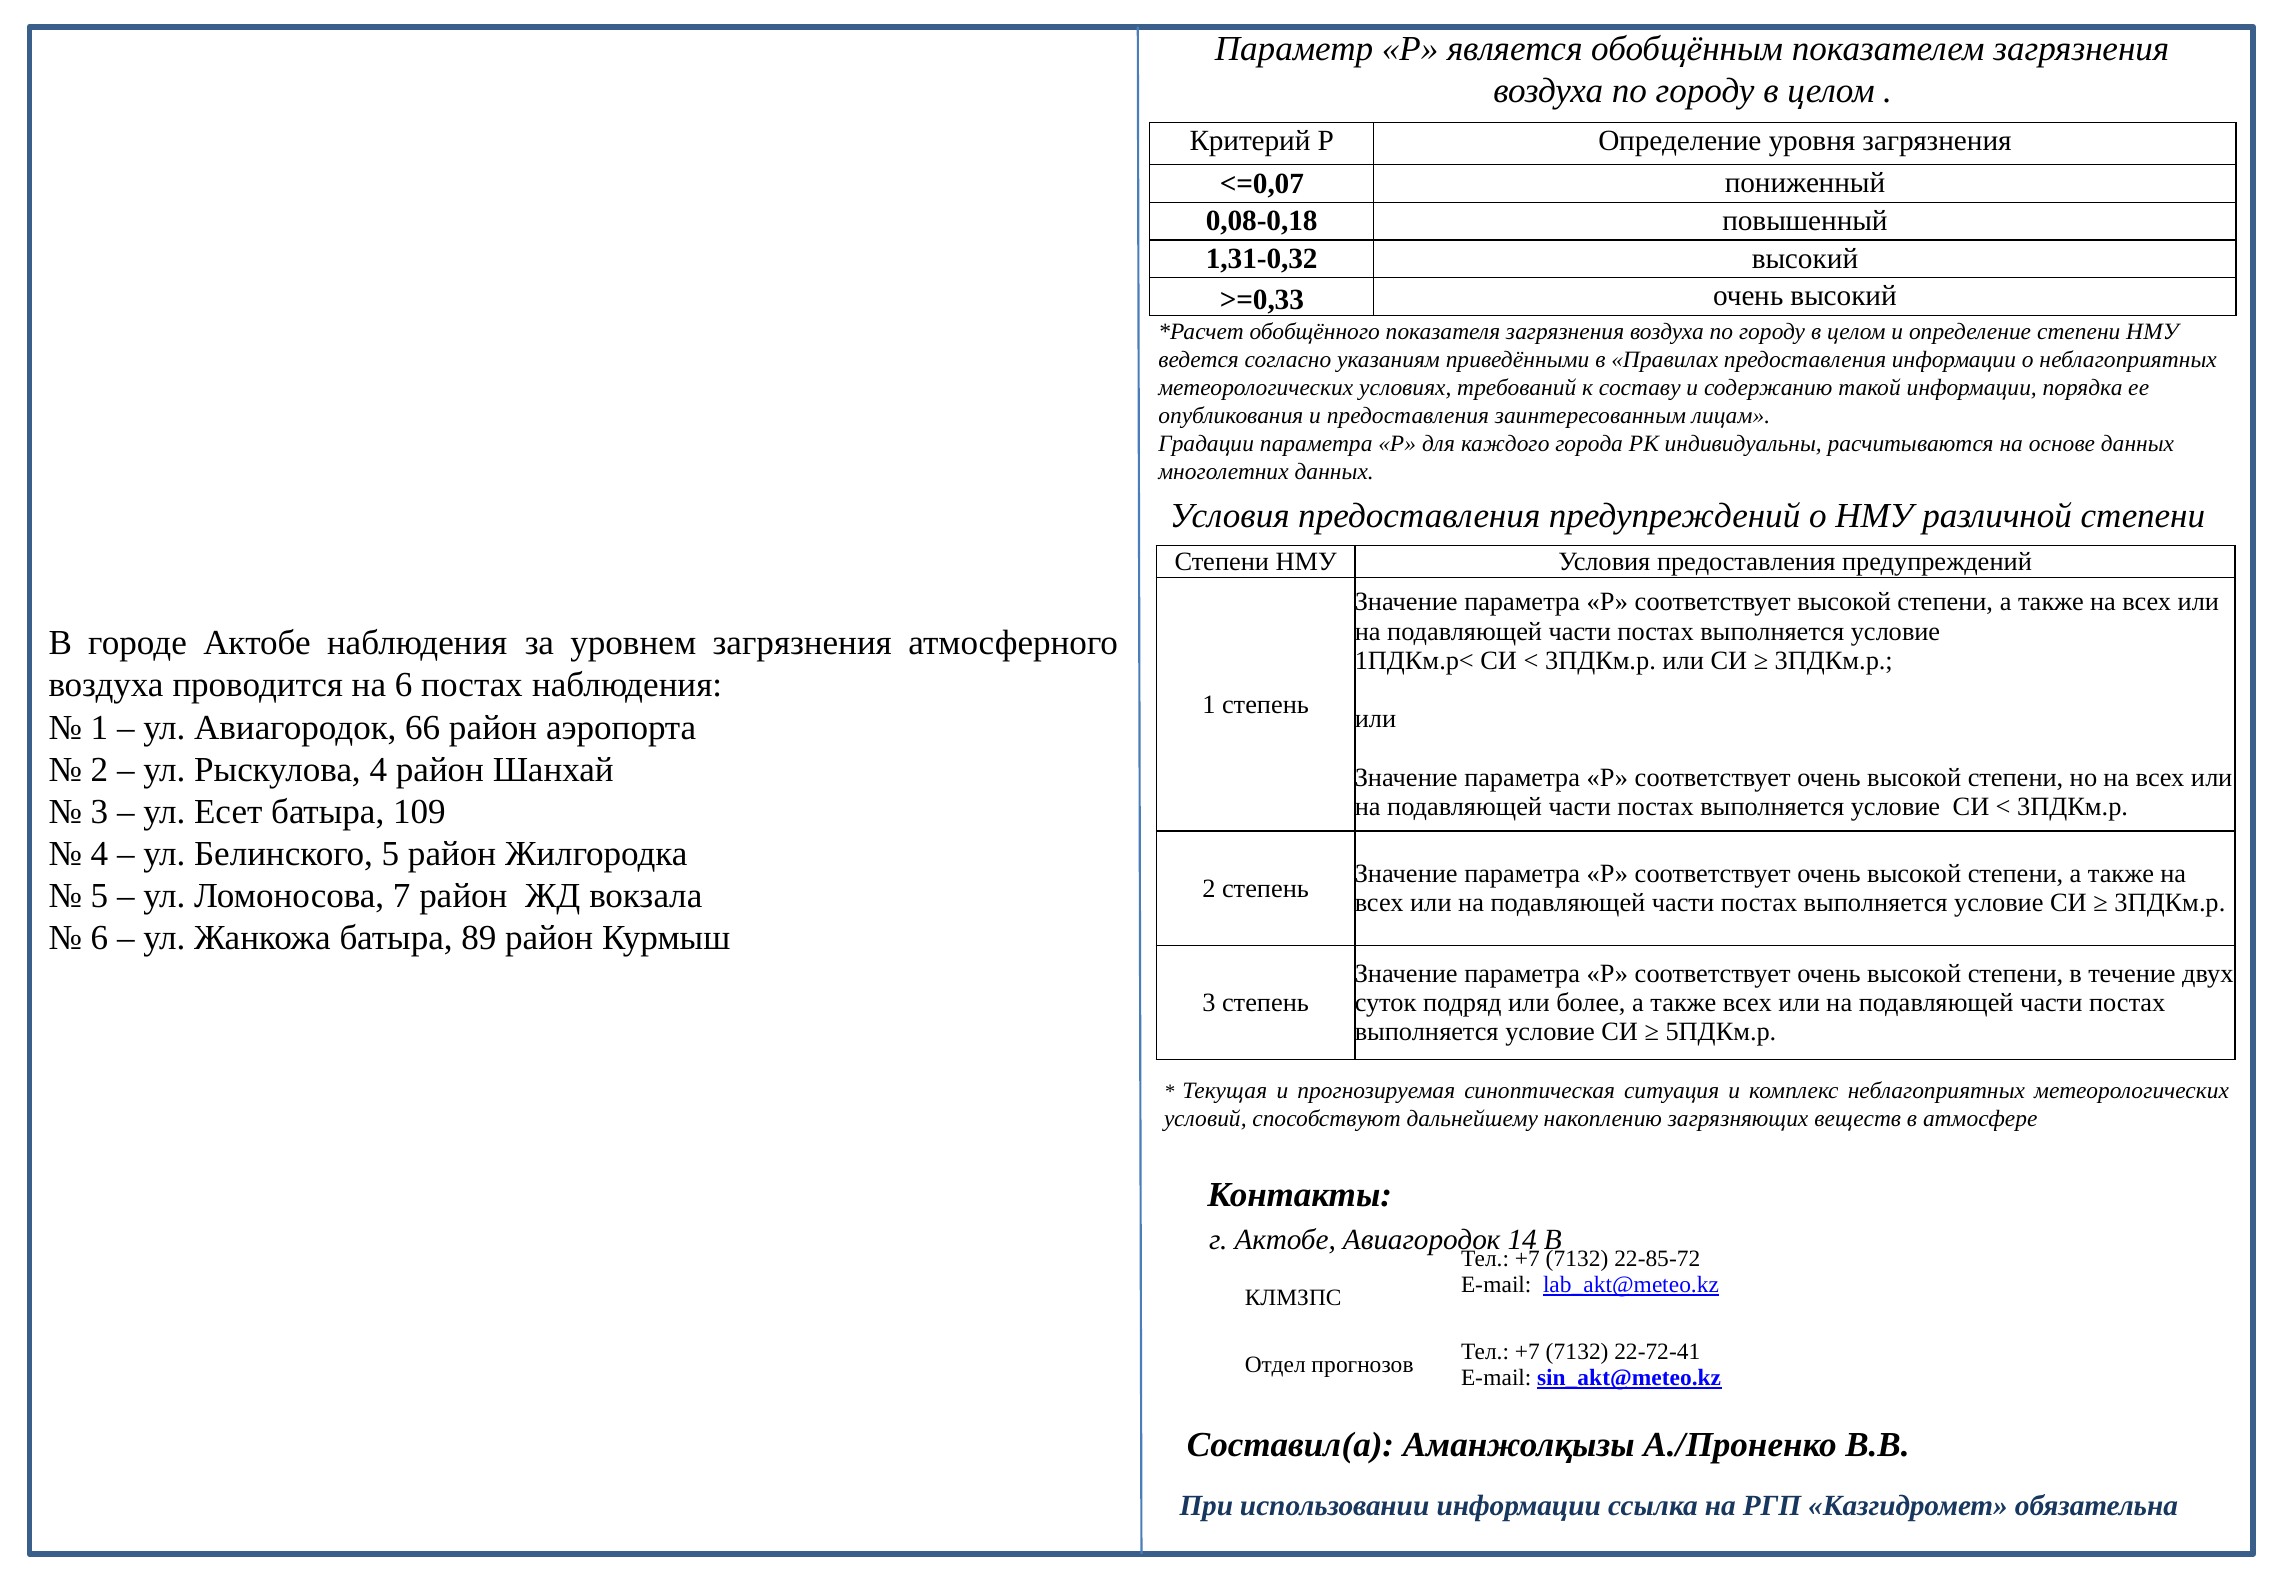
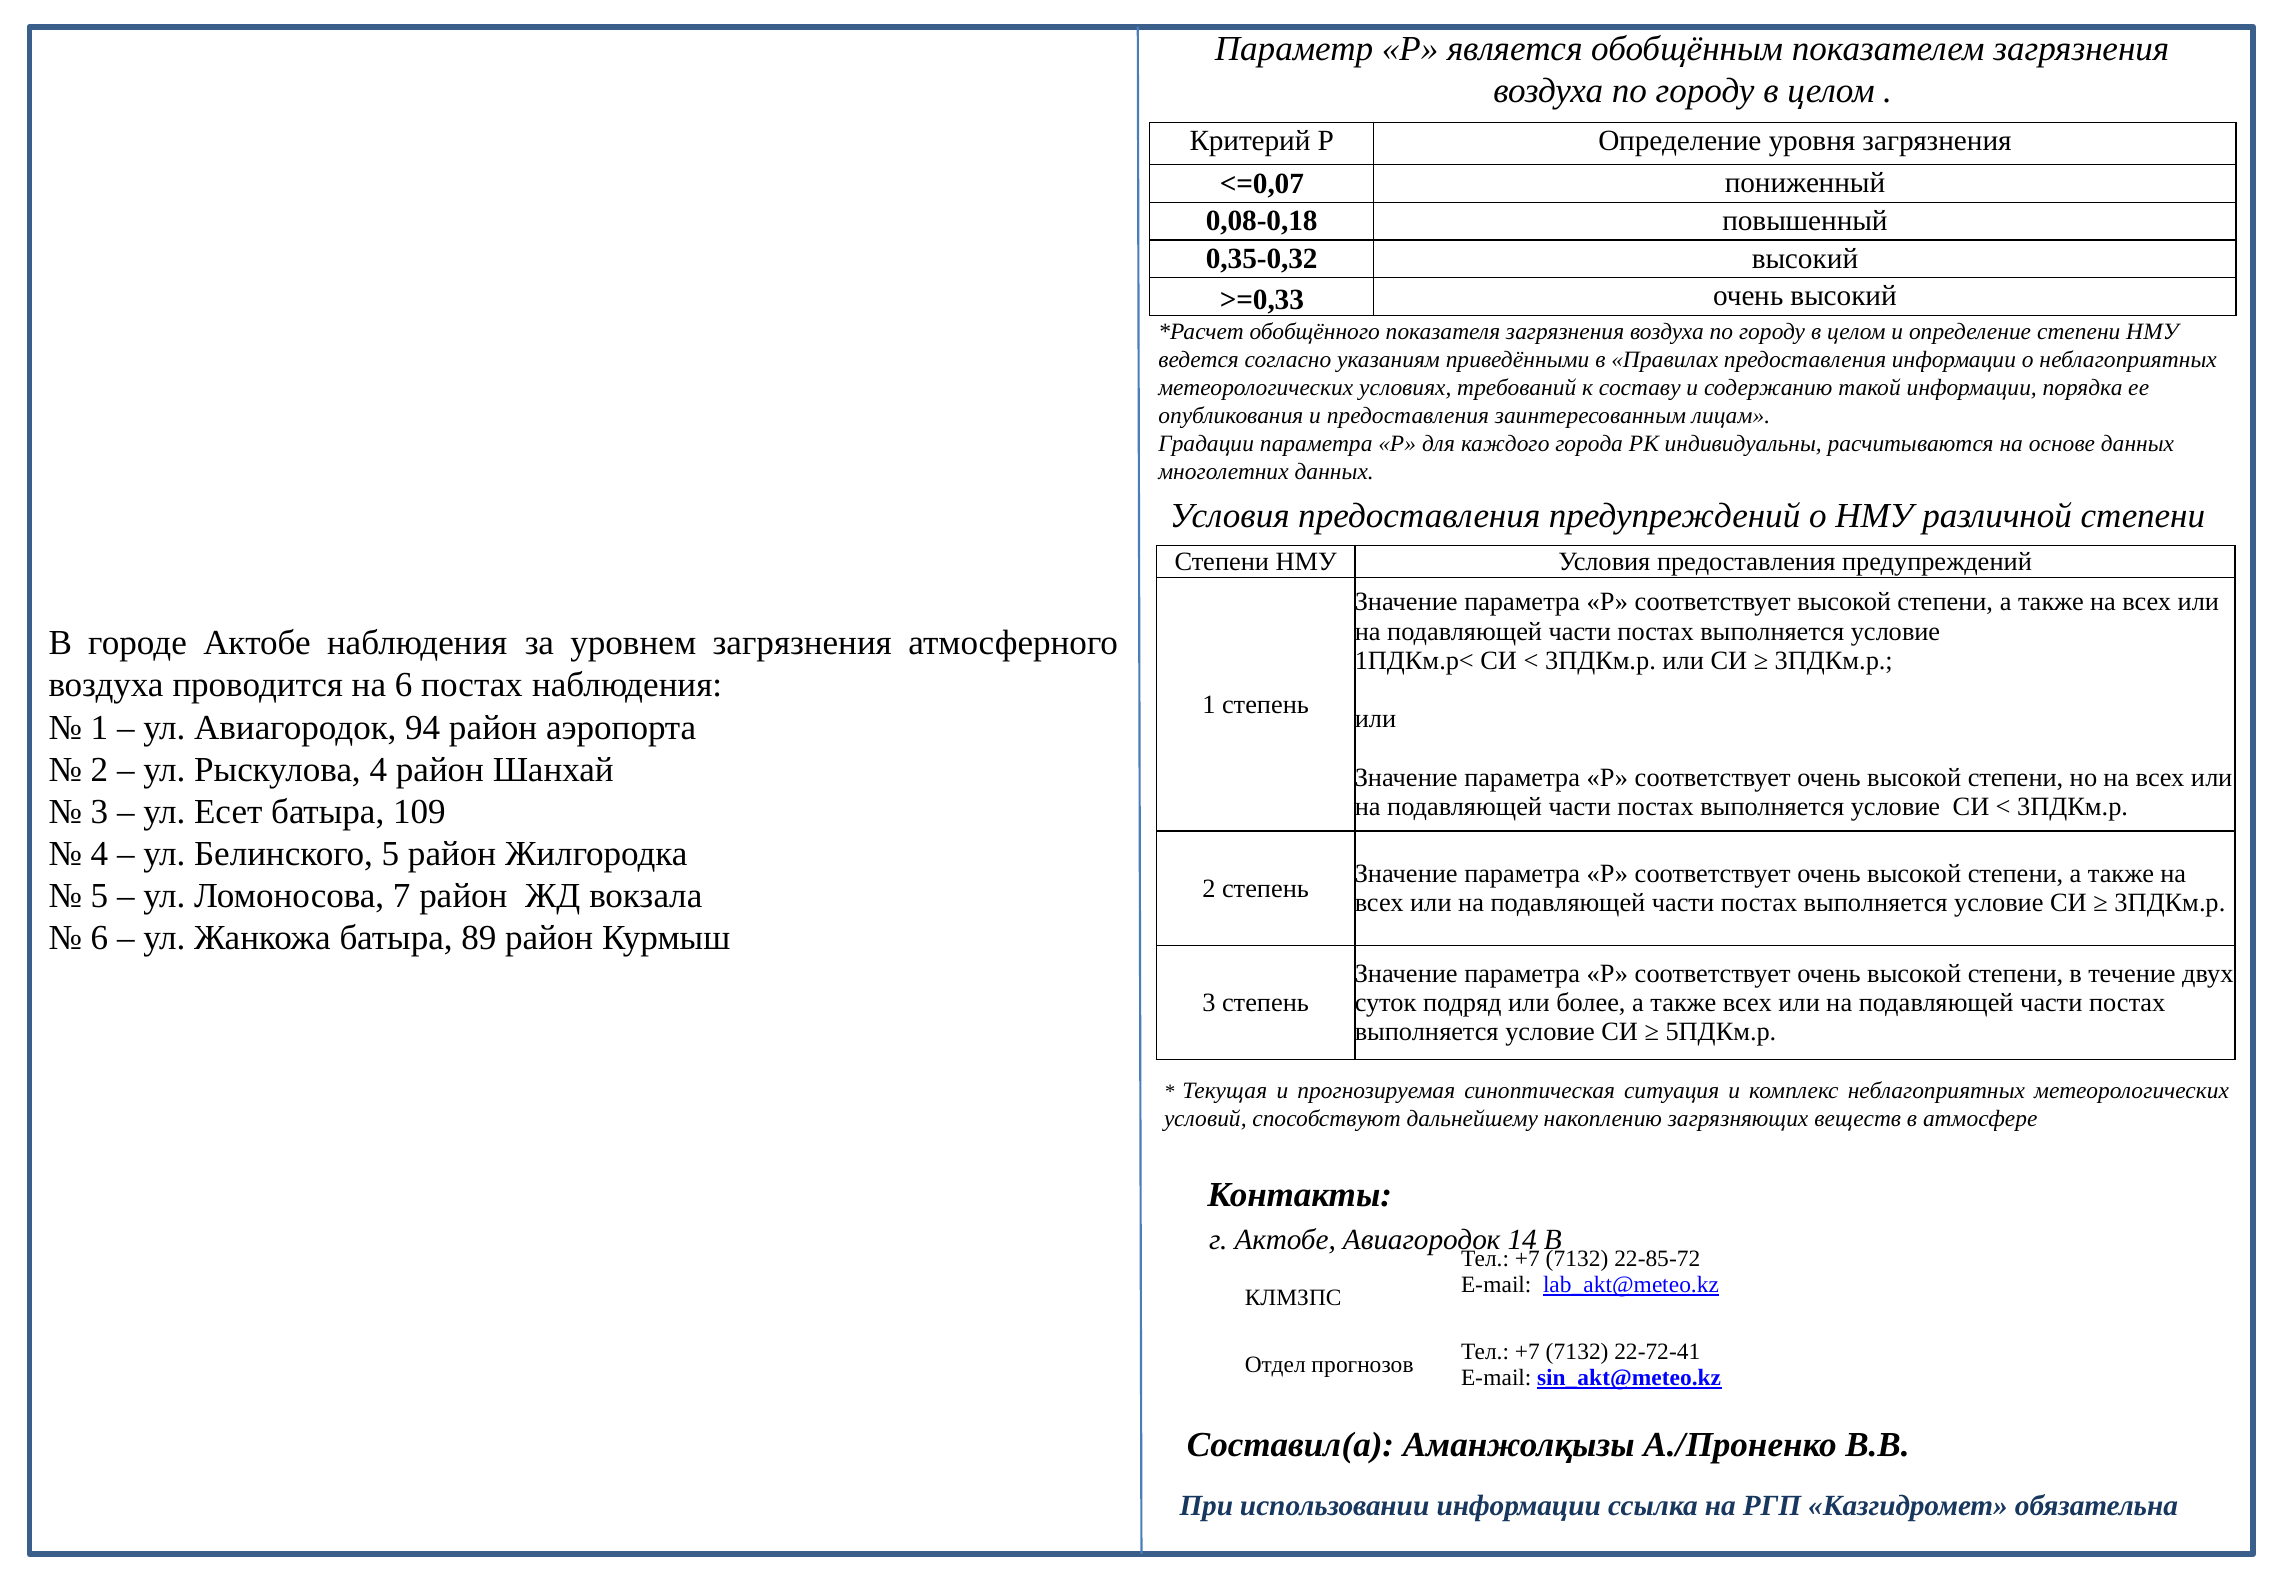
1,31-0,32: 1,31-0,32 -> 0,35-0,32
66: 66 -> 94
